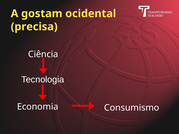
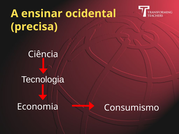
gostam: gostam -> ensinar
